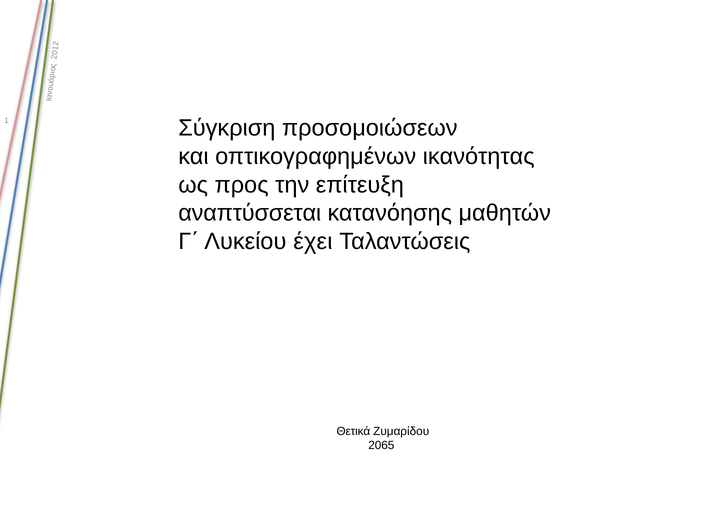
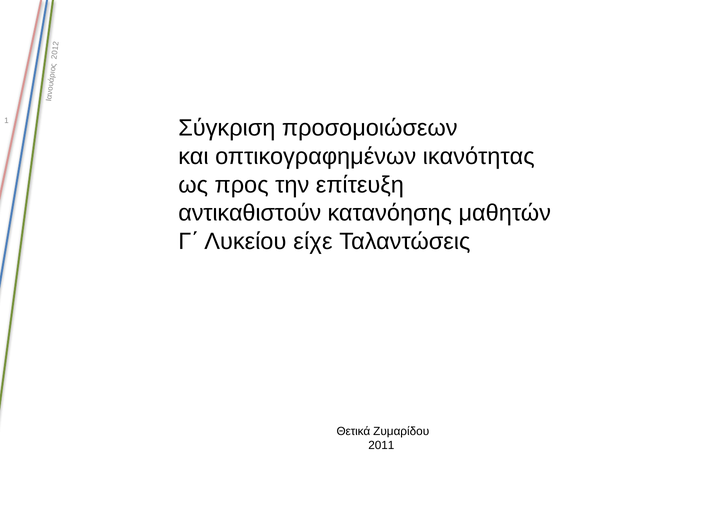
αναπτύσσεται: αναπτύσσεται -> αντικαθιστούν
έχει: έχει -> είχε
2065: 2065 -> 2011
